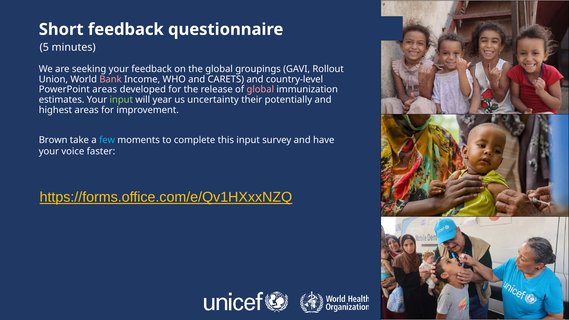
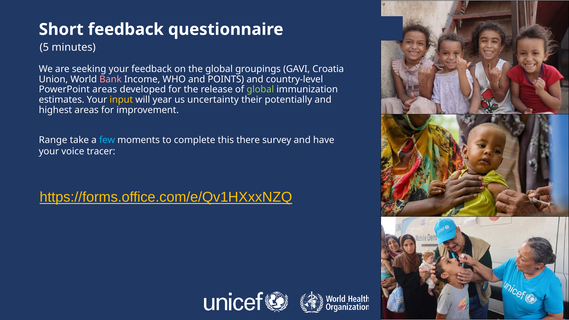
Rollout: Rollout -> Croatia
CARETS: CARETS -> POINTS
global at (260, 89) colour: pink -> light green
input at (121, 100) colour: light green -> yellow
Brown: Brown -> Range
this input: input -> there
faster: faster -> tracer
